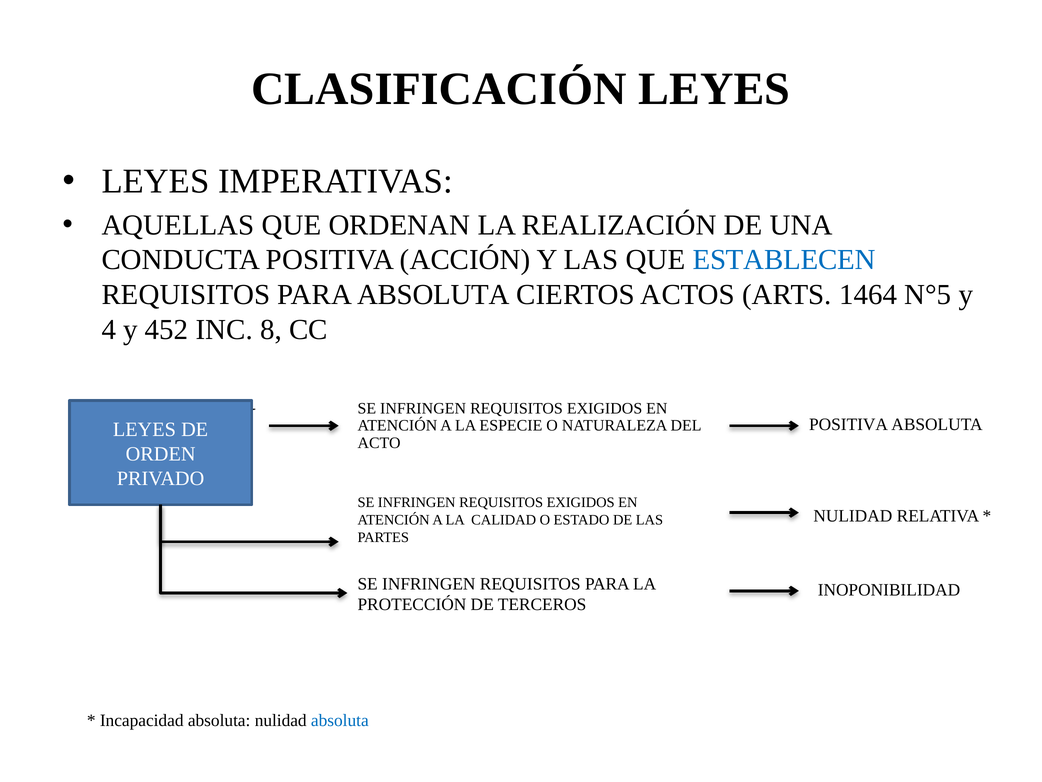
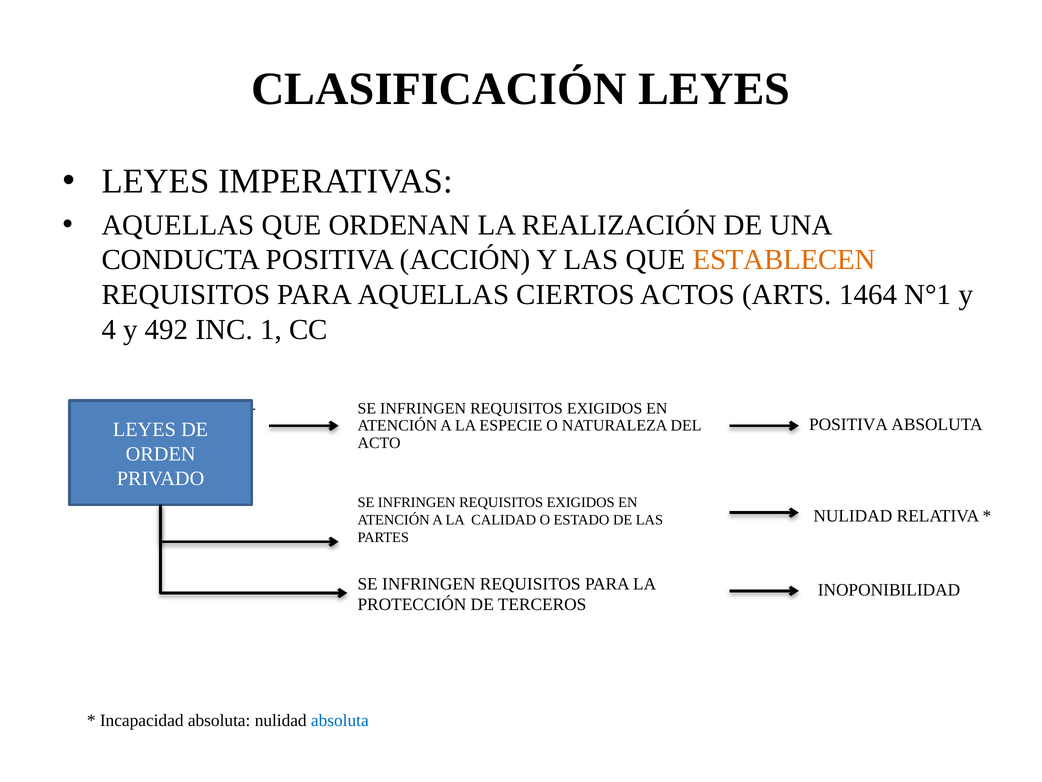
ESTABLECEN colour: blue -> orange
PARA ABSOLUTA: ABSOLUTA -> AQUELLAS
N°5: N°5 -> N°1
452: 452 -> 492
8: 8 -> 1
